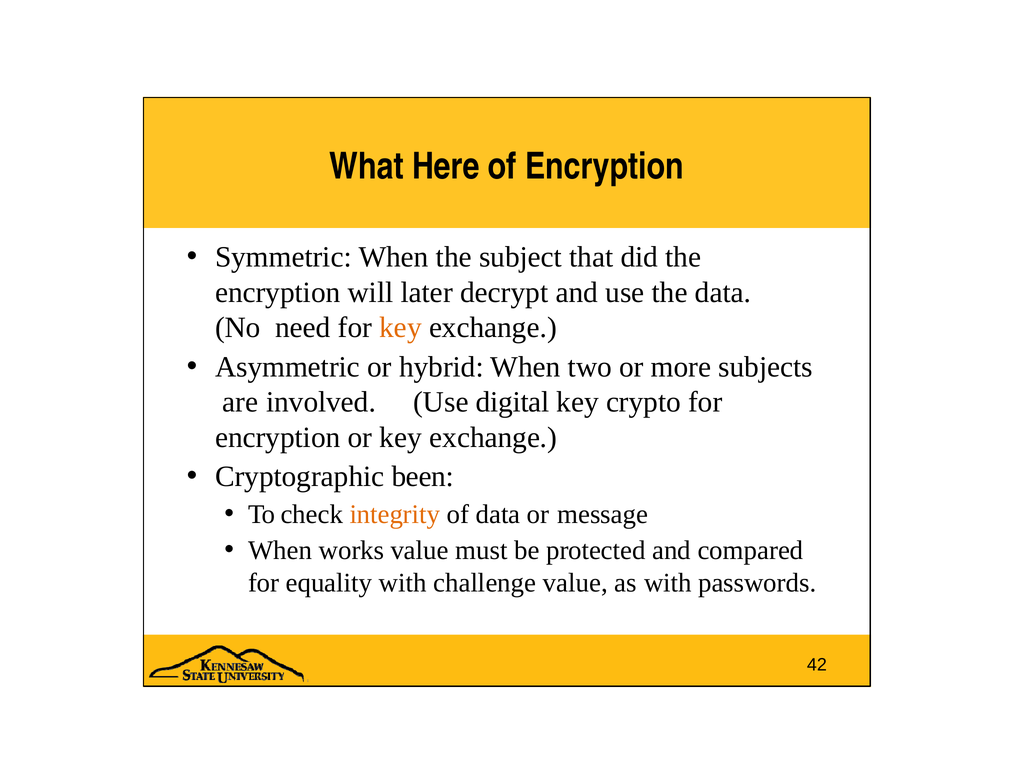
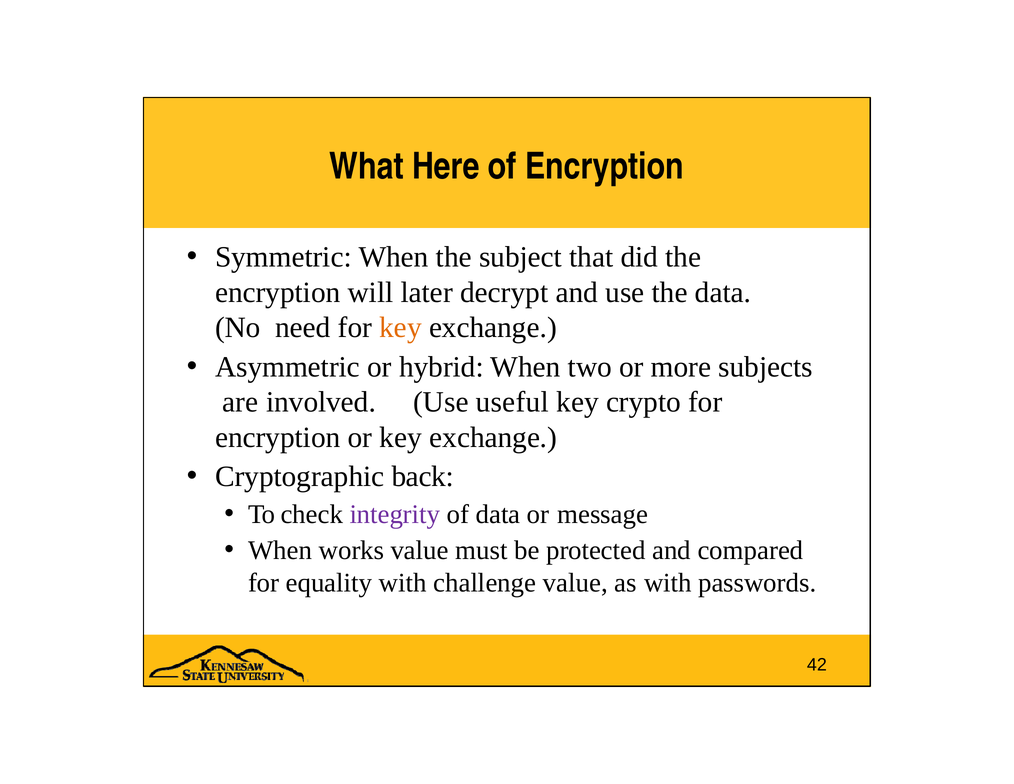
digital: digital -> useful
been: been -> back
integrity colour: orange -> purple
